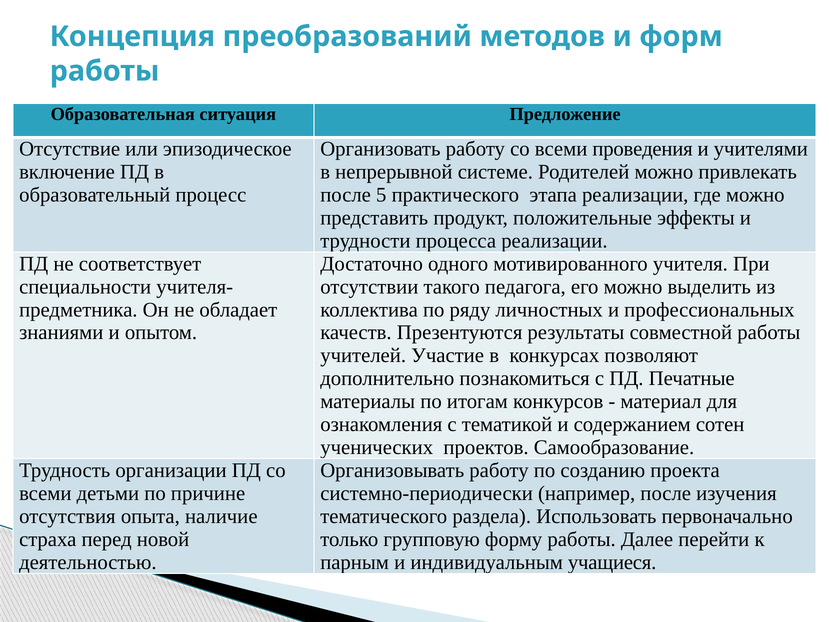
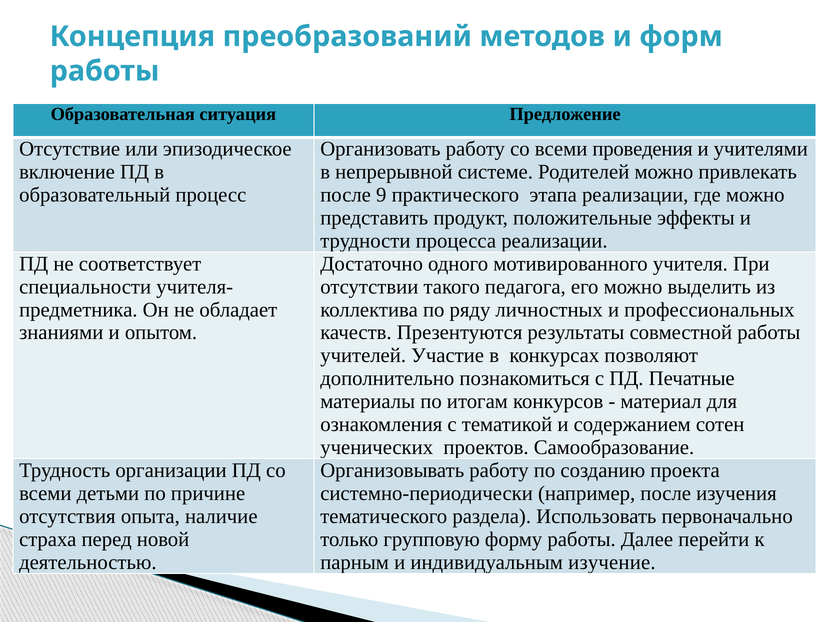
5: 5 -> 9
учащиеся: учащиеся -> изучение
